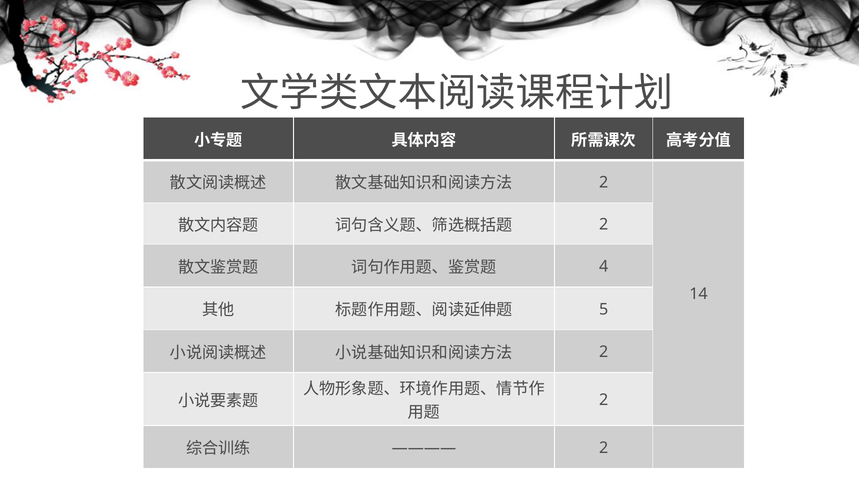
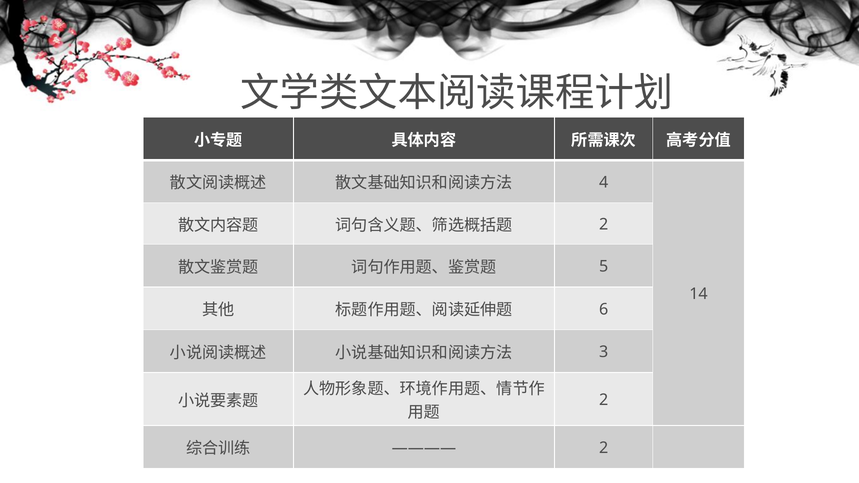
2 at (604, 182): 2 -> 4
4: 4 -> 5
5: 5 -> 6
2 at (604, 352): 2 -> 3
